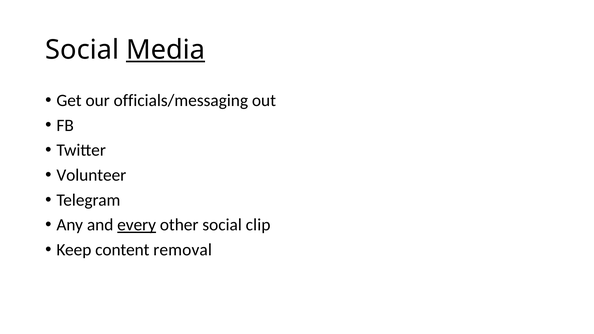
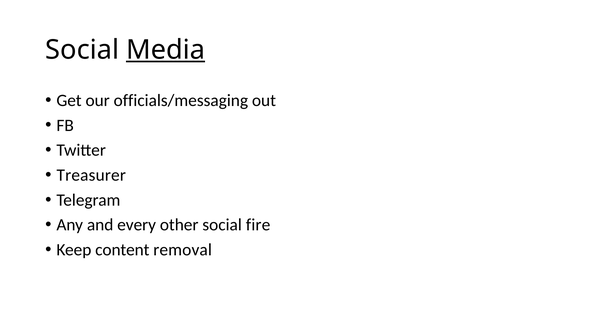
Volunteer: Volunteer -> Treasurer
every underline: present -> none
clip: clip -> fire
